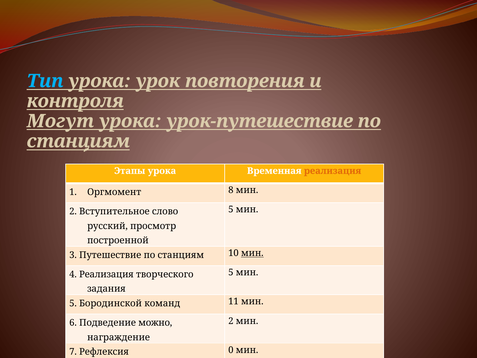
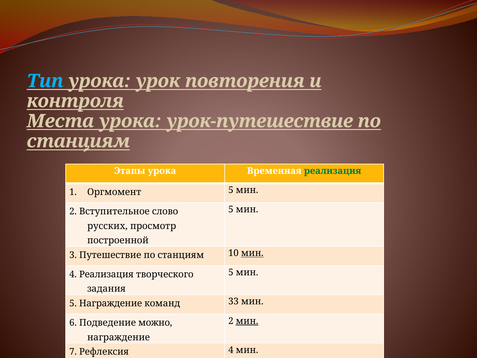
Могут: Могут -> Места
реализация at (333, 171) colour: orange -> green
Оргмомент 8: 8 -> 5
русский: русский -> русских
5 Бородинской: Бородинской -> Награждение
11: 11 -> 33
мин at (247, 321) underline: none -> present
Рефлексия 0: 0 -> 4
